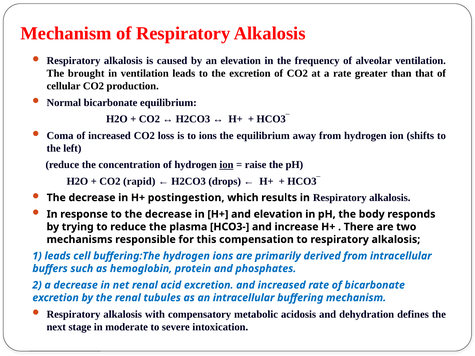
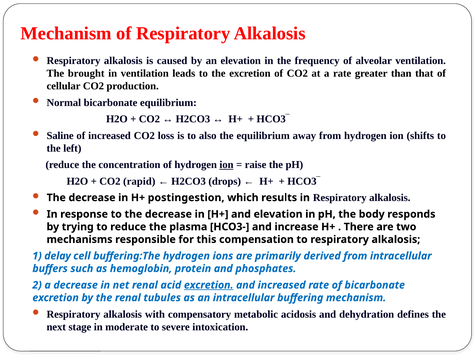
Coma: Coma -> Saline
to ions: ions -> also
1 leads: leads -> delay
excretion at (209, 285) underline: none -> present
